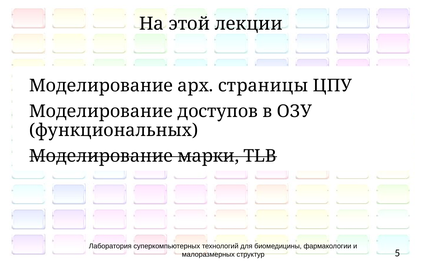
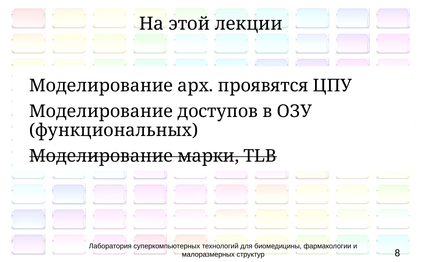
страницы: страницы -> проявятся
5: 5 -> 8
